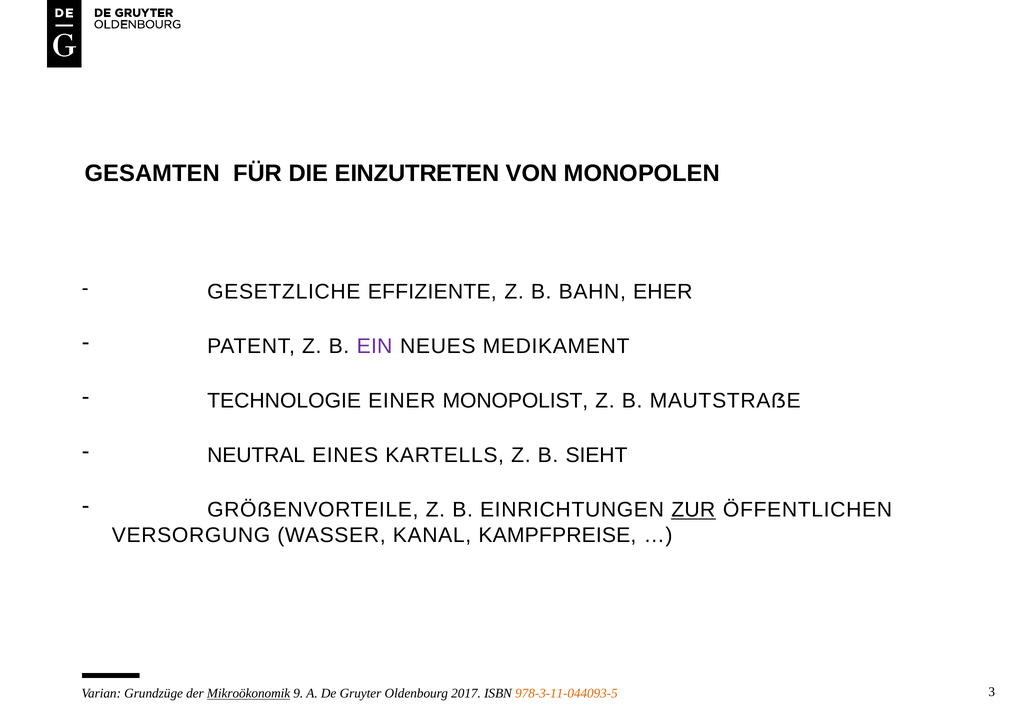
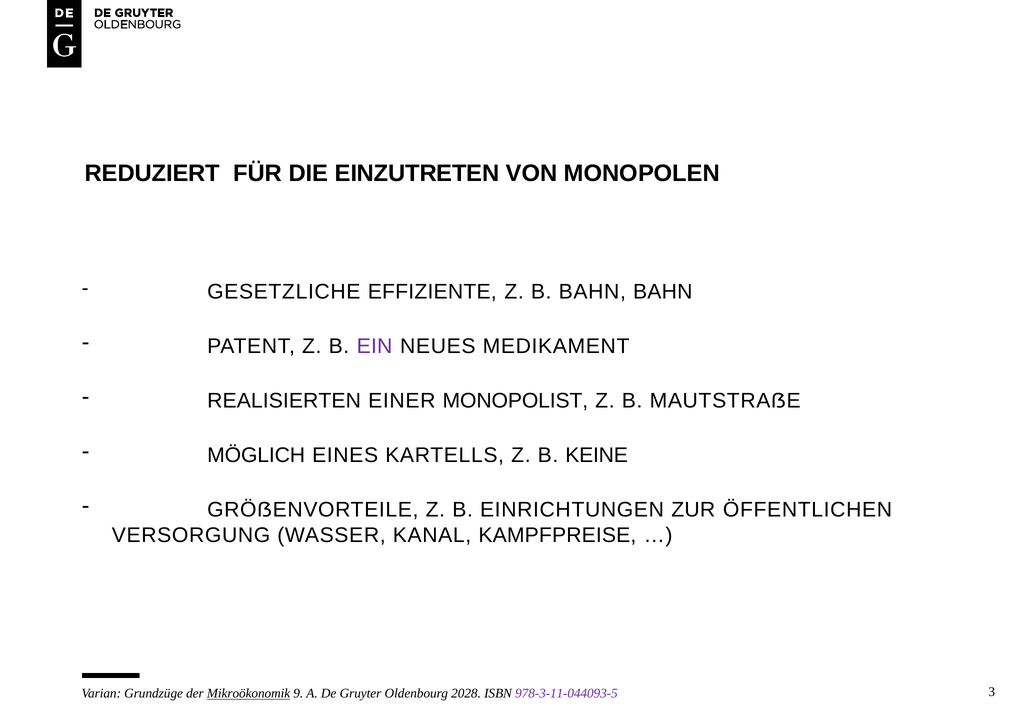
GESAMTEN: GESAMTEN -> REDUZIERT
BAHN EHER: EHER -> BAHN
TECHNOLOGIE: TECHNOLOGIE -> REALISIERTEN
NEUTRAL: NEUTRAL -> MÖGLICH
SIEHT: SIEHT -> KEINE
ZUR underline: present -> none
2017: 2017 -> 2028
978-3-11-044093-5 colour: orange -> purple
